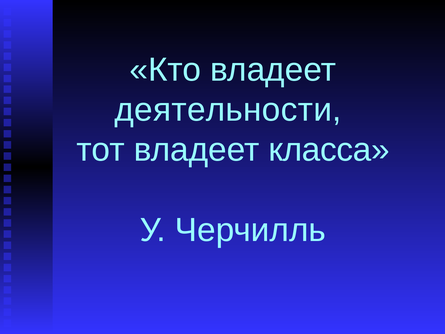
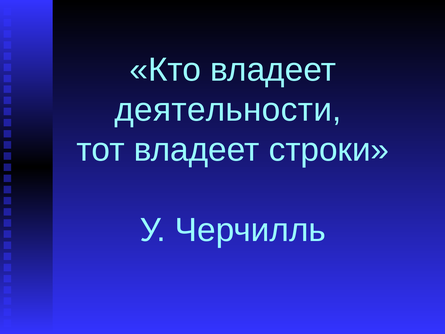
класса: класса -> строки
